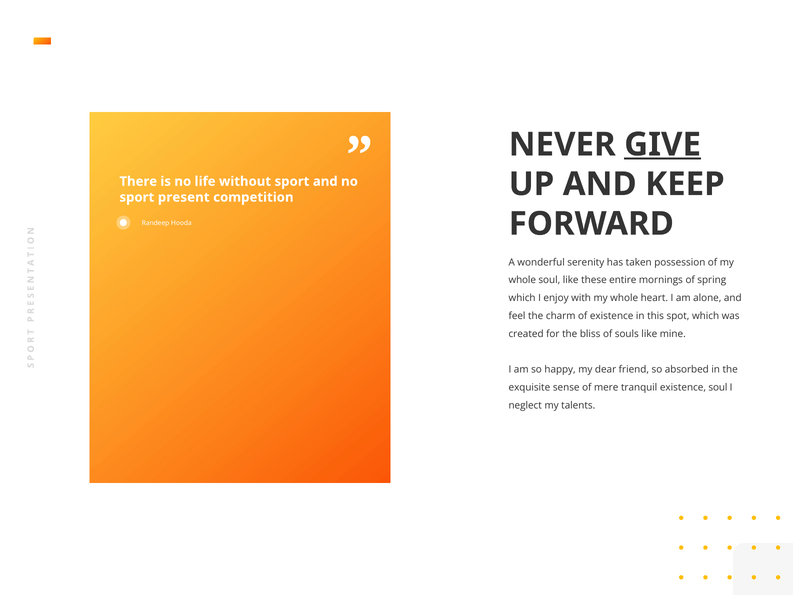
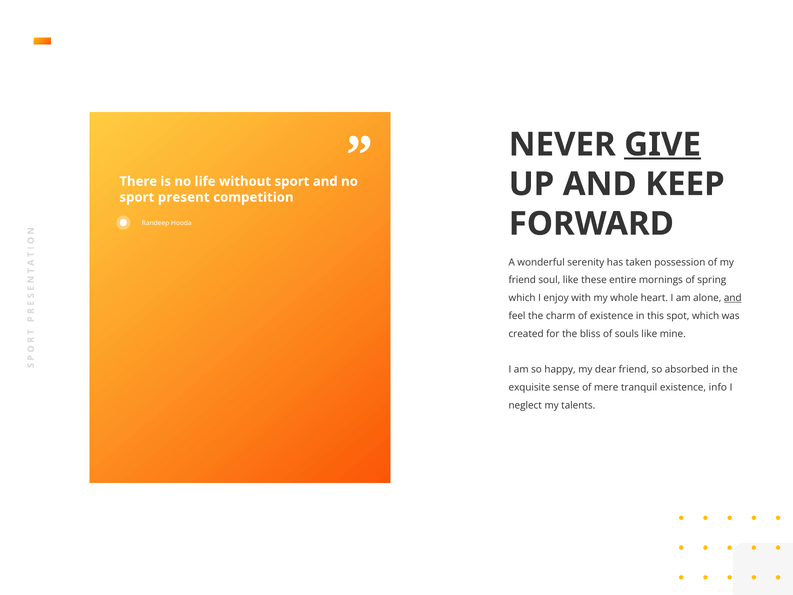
whole at (522, 280): whole -> friend
and at (733, 298) underline: none -> present
existence soul: soul -> info
